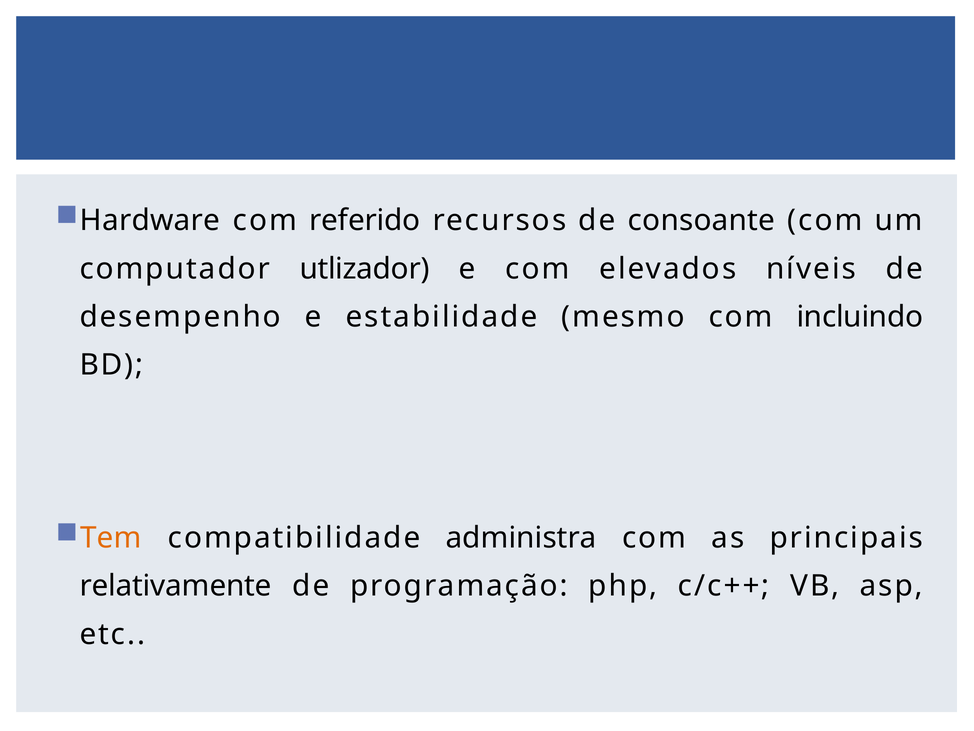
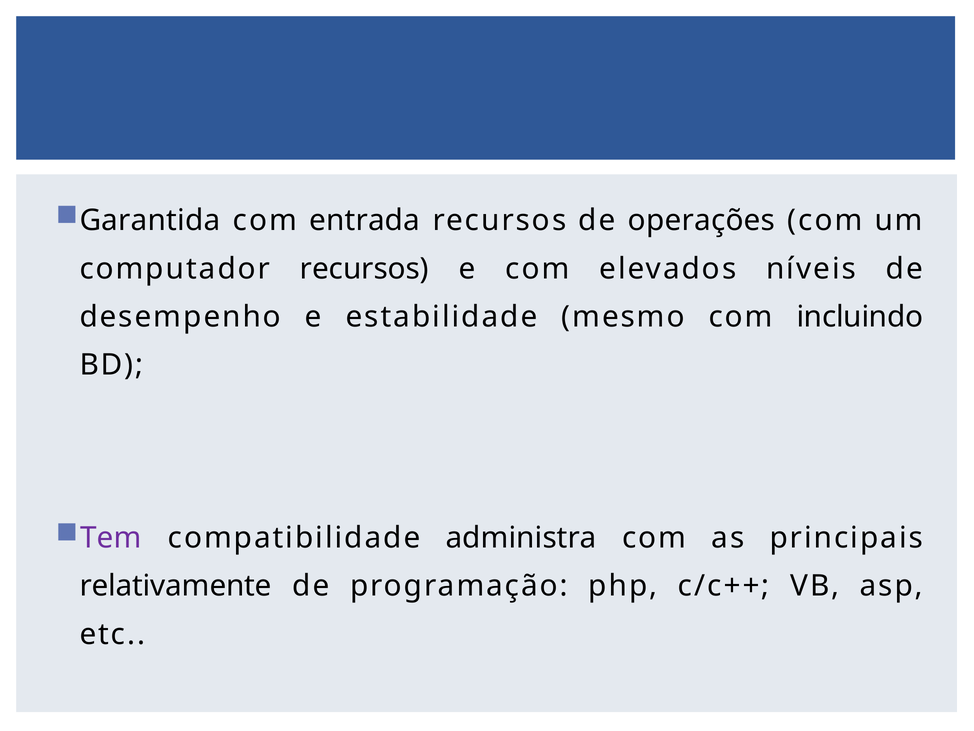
Hardware: Hardware -> Garantida
referido: referido -> entrada
consoante: consoante -> operações
computador utlizador: utlizador -> recursos
Tem colour: orange -> purple
